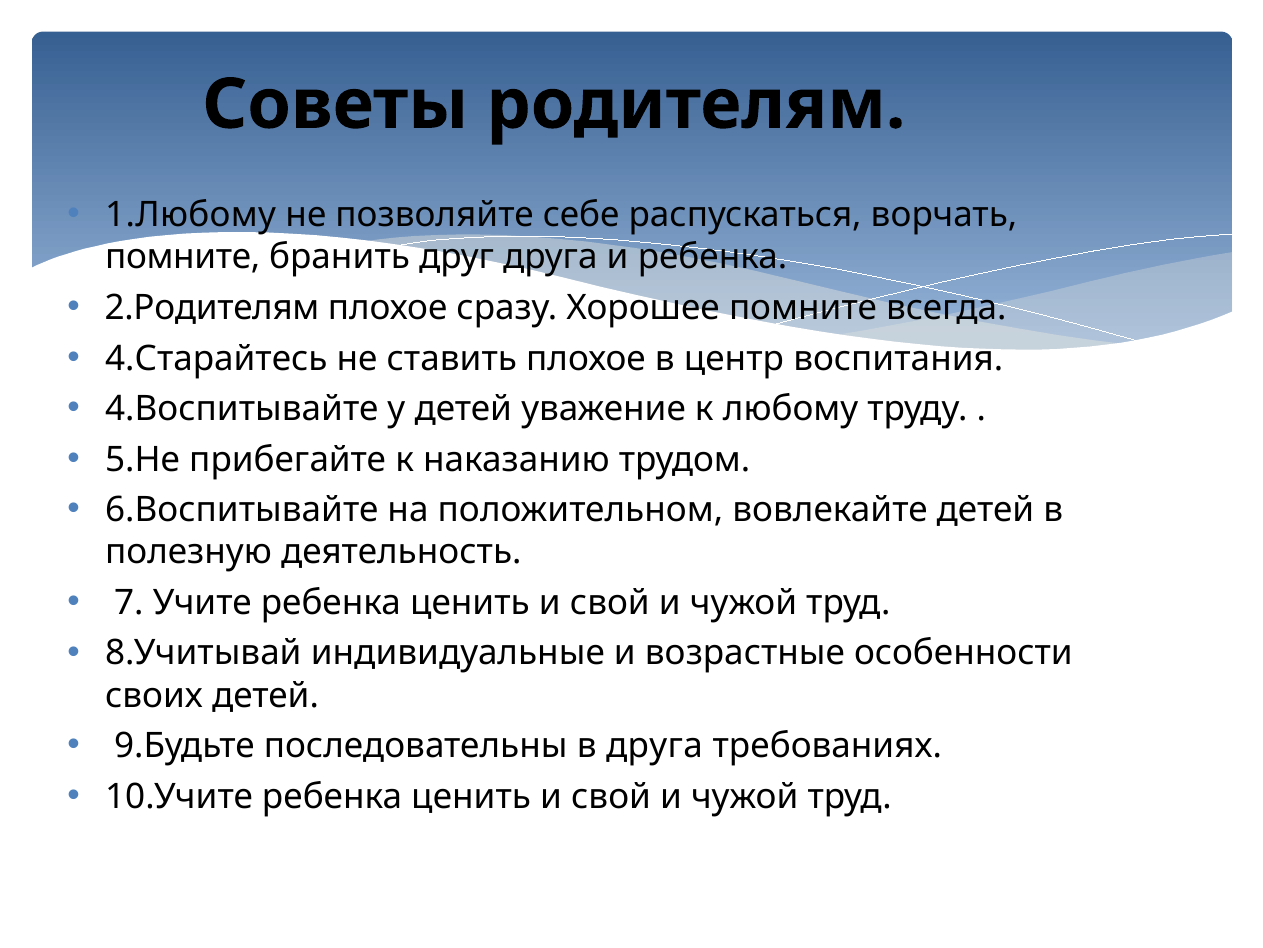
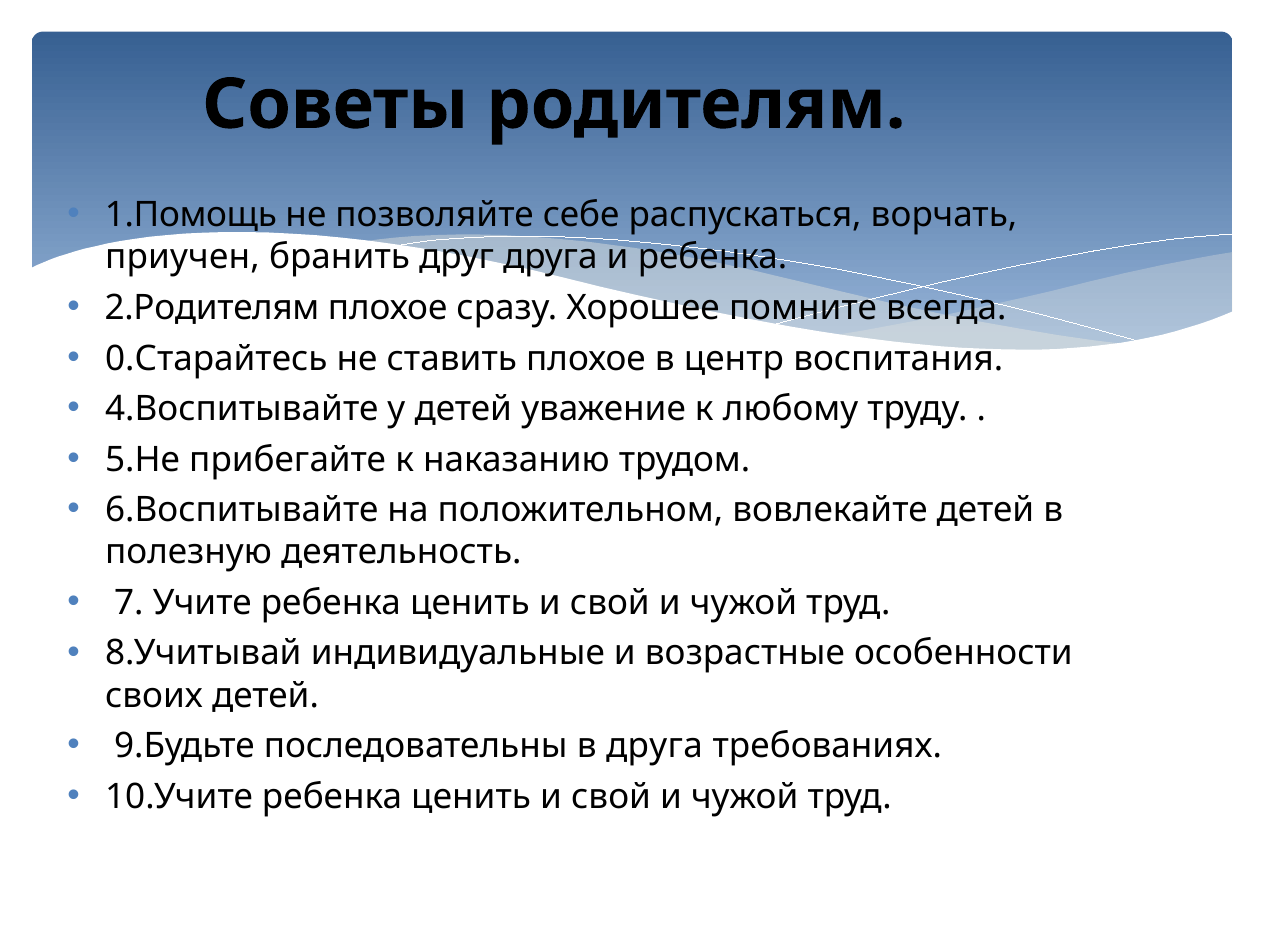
1.Любому: 1.Любому -> 1.Помощь
помните at (183, 257): помните -> приучен
4.Старайтесь: 4.Старайтесь -> 0.Старайтесь
